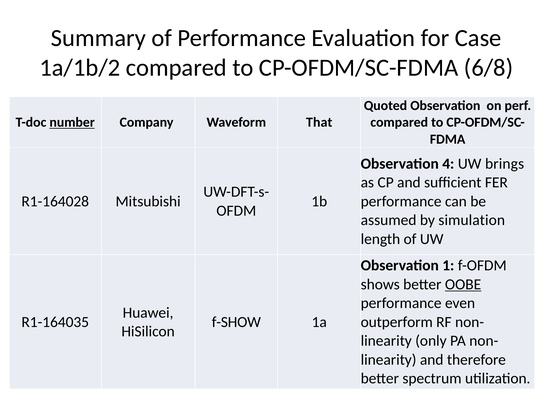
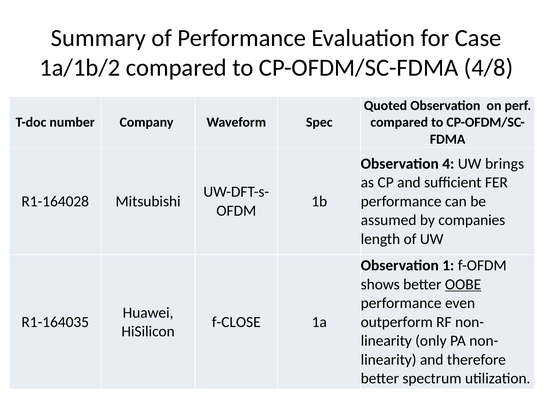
6/8: 6/8 -> 4/8
number underline: present -> none
That: That -> Spec
simulation: simulation -> companies
f-SHOW: f-SHOW -> f-CLOSE
